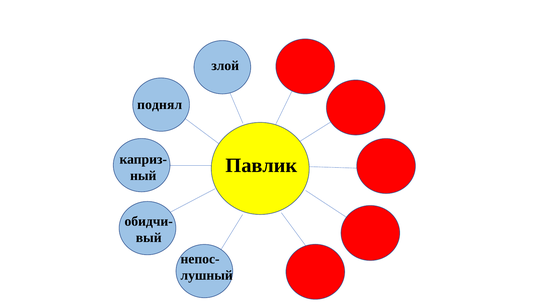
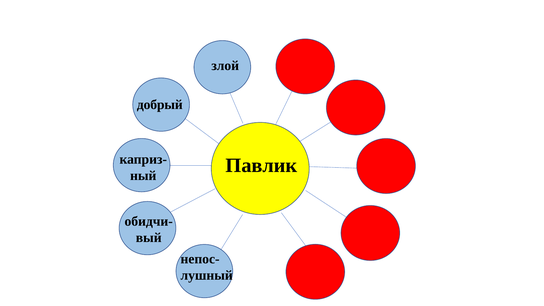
поднял: поднял -> добрый
